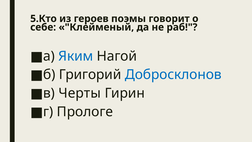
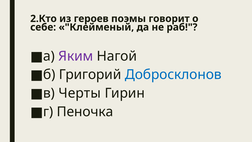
5.Кто: 5.Кто -> 2.Кто
Яким colour: blue -> purple
Прологе: Прологе -> Пеночка
